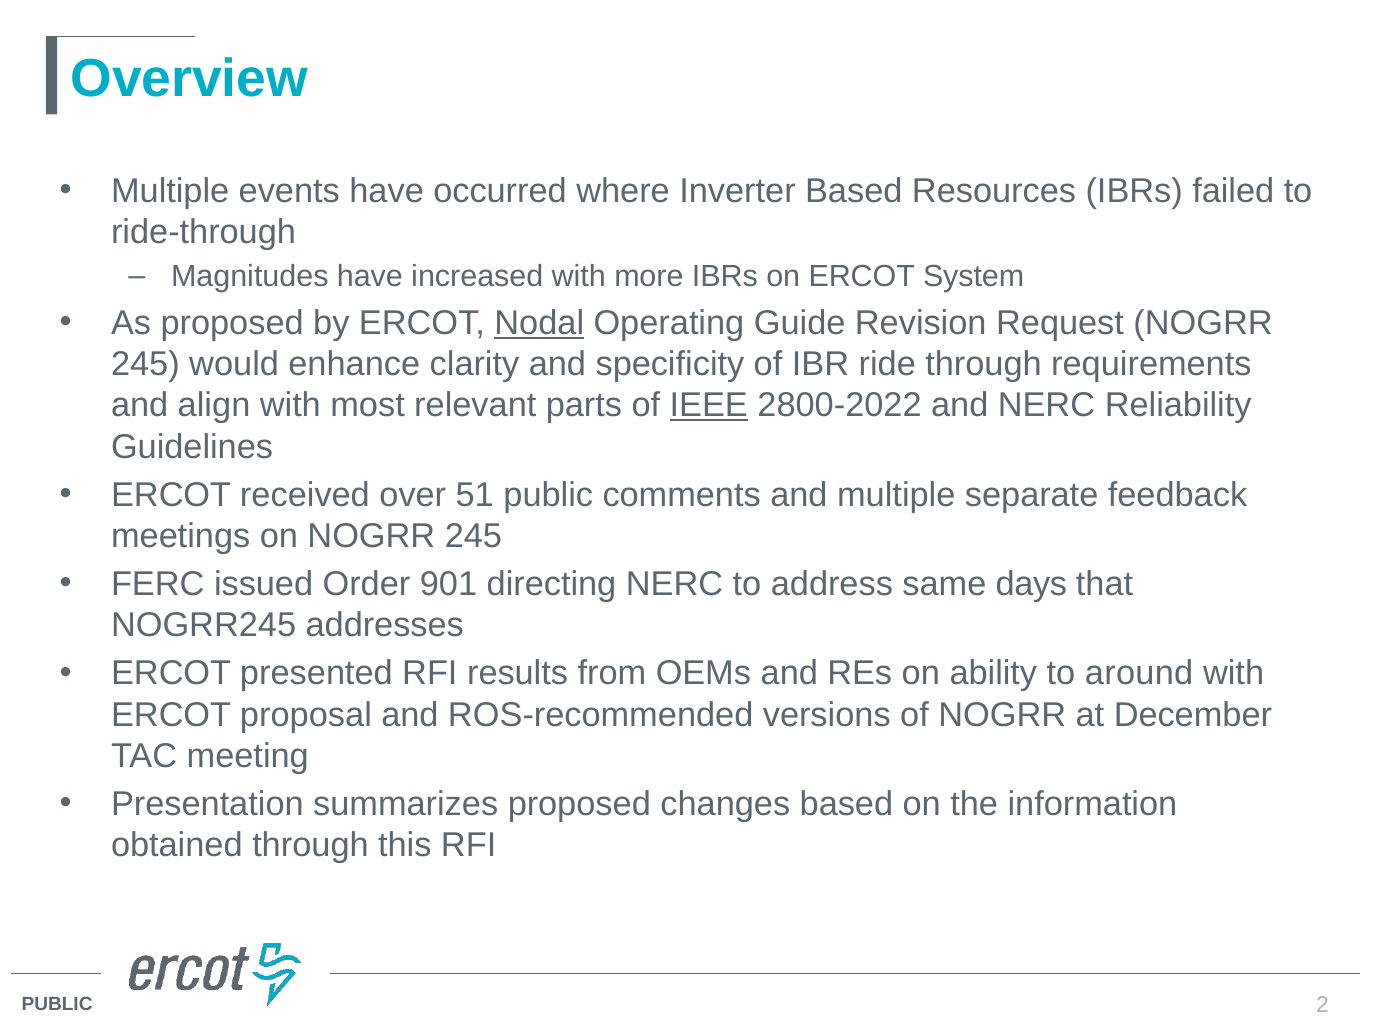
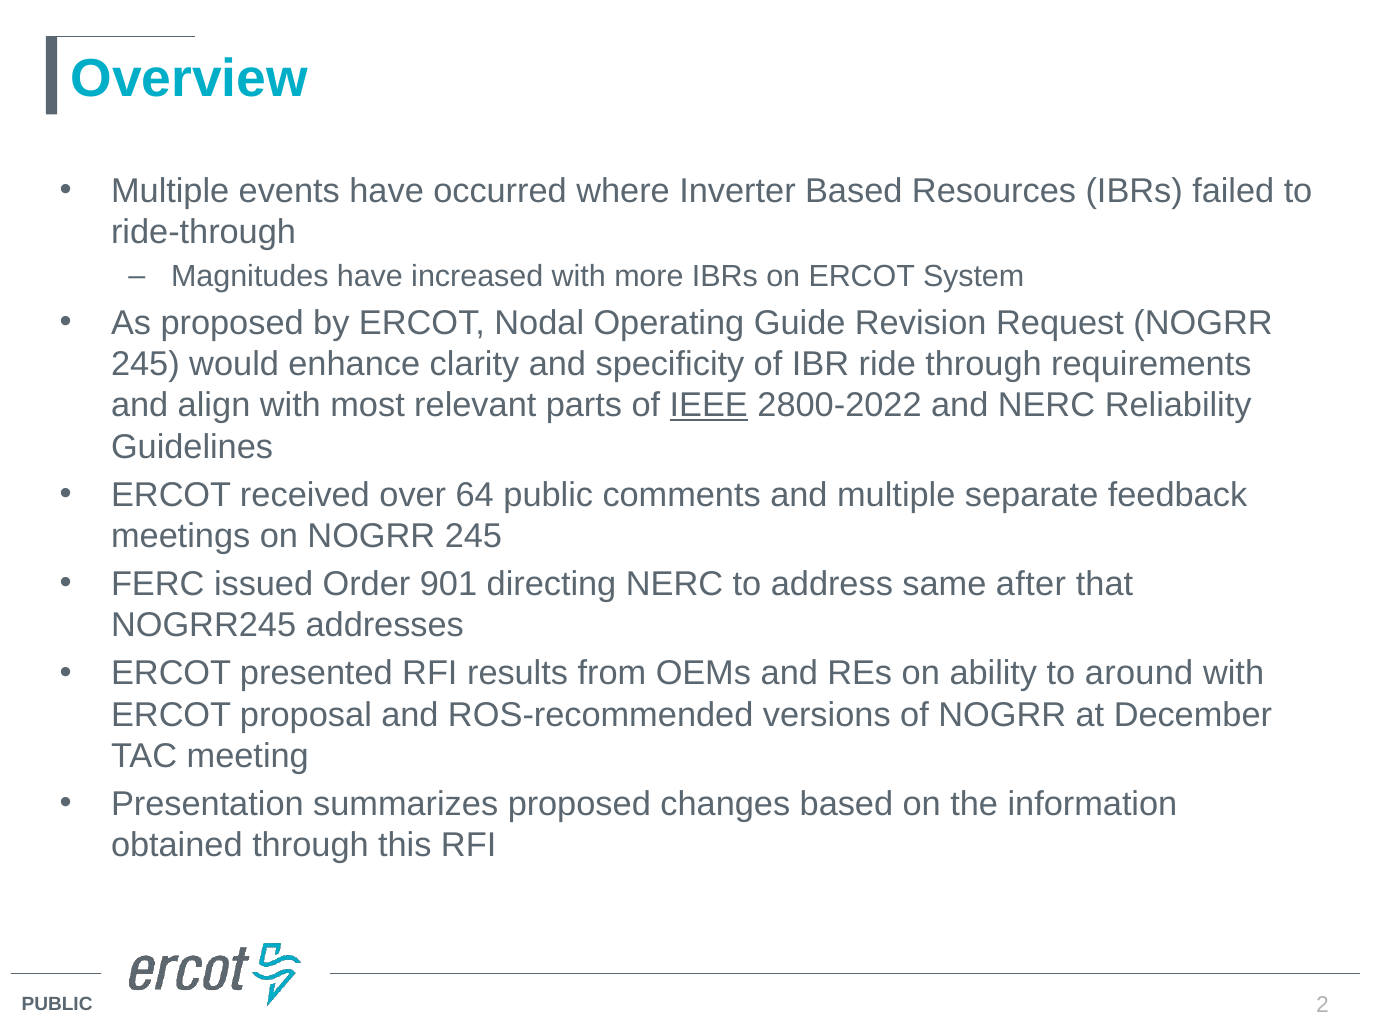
Nodal underline: present -> none
51: 51 -> 64
days: days -> after
